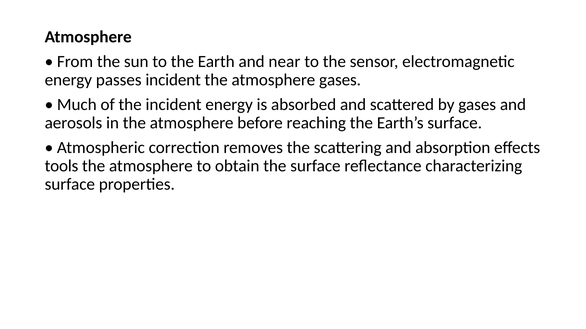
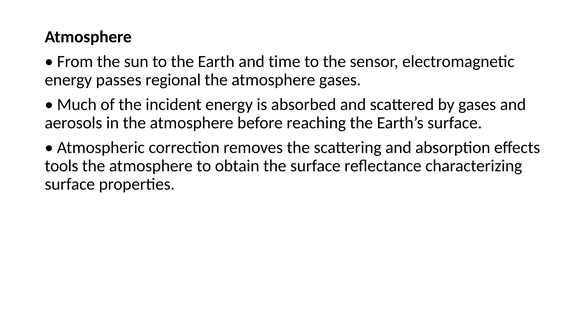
near: near -> time
passes incident: incident -> regional
